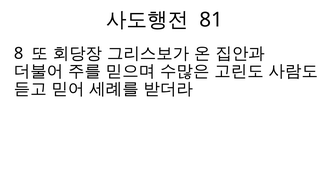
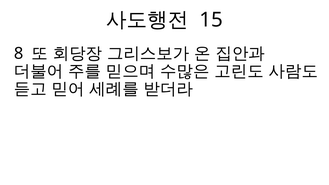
81: 81 -> 15
